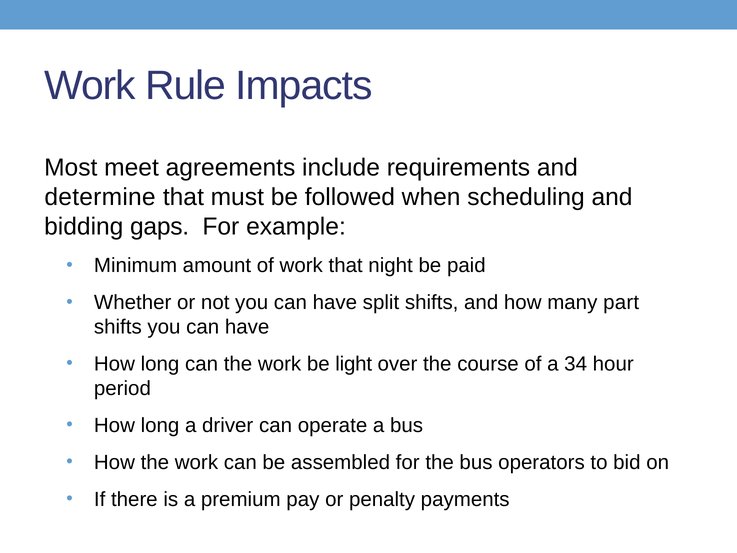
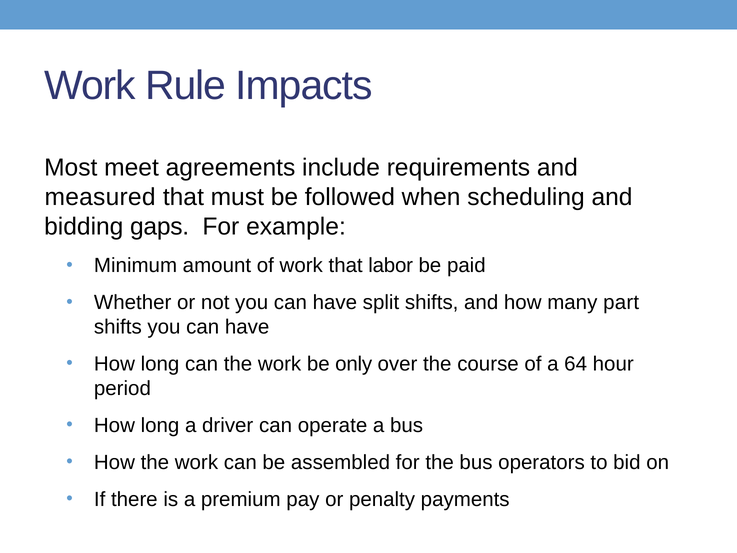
determine: determine -> measured
night: night -> labor
light: light -> only
34: 34 -> 64
